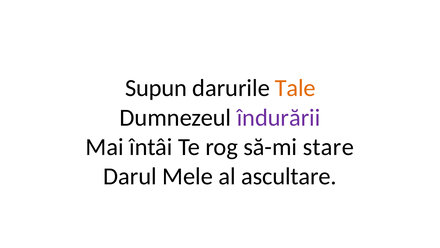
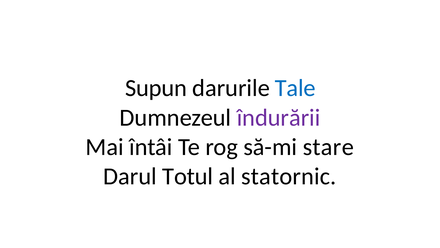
Tale colour: orange -> blue
Mele: Mele -> Totul
ascultare: ascultare -> statornic
